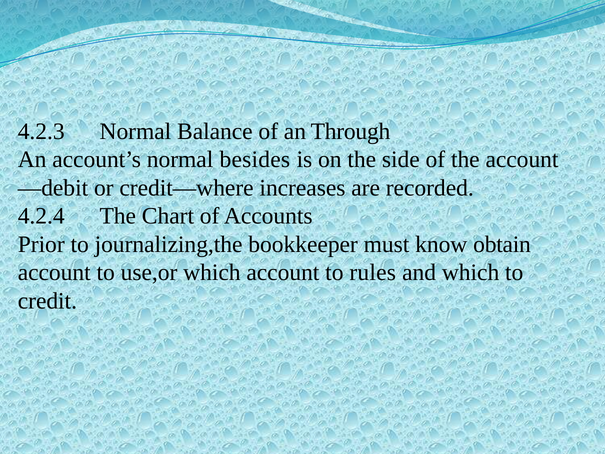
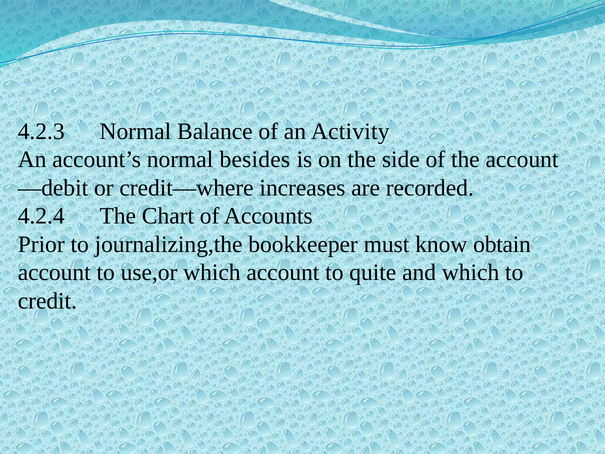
Through: Through -> Activity
rules: rules -> quite
